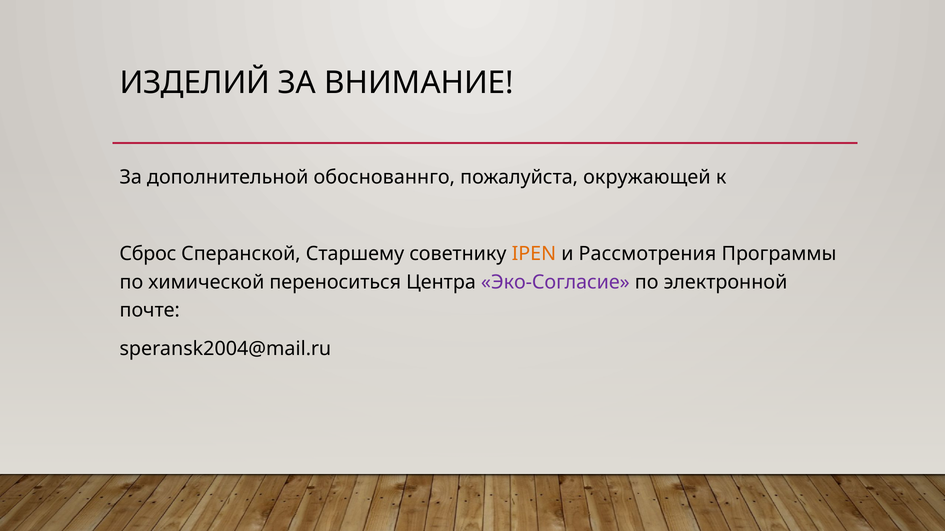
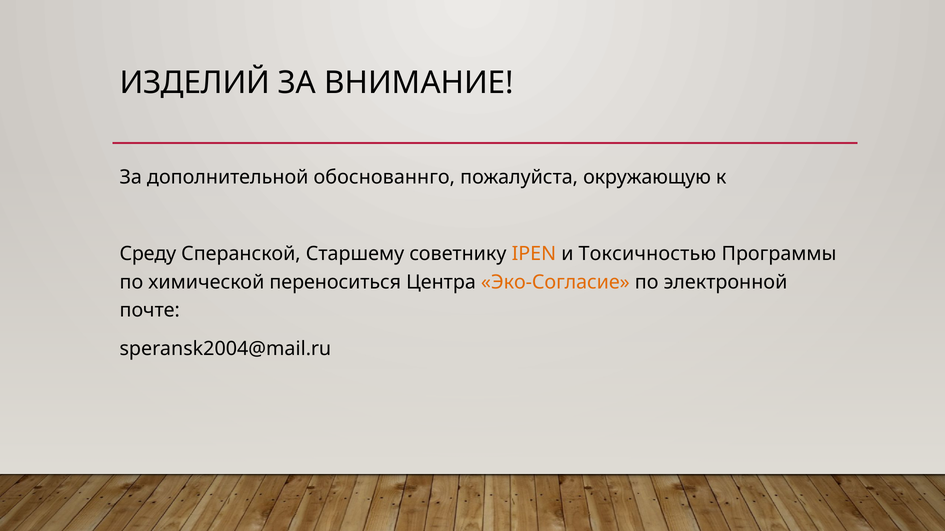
окружающей: окружающей -> окружающую
Сброс: Сброс -> Среду
Рассмотрения: Рассмотрения -> Токсичностью
Эко-Согласие colour: purple -> orange
